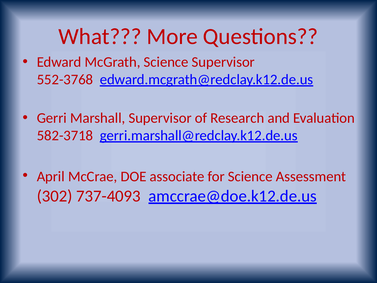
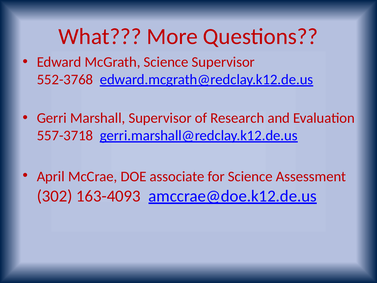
582-3718: 582-3718 -> 557-3718
737-4093: 737-4093 -> 163-4093
